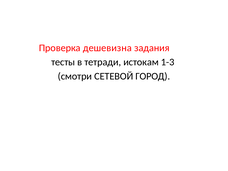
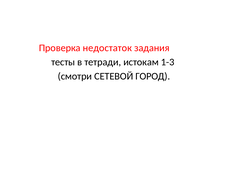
дешевизна: дешевизна -> недостаток
